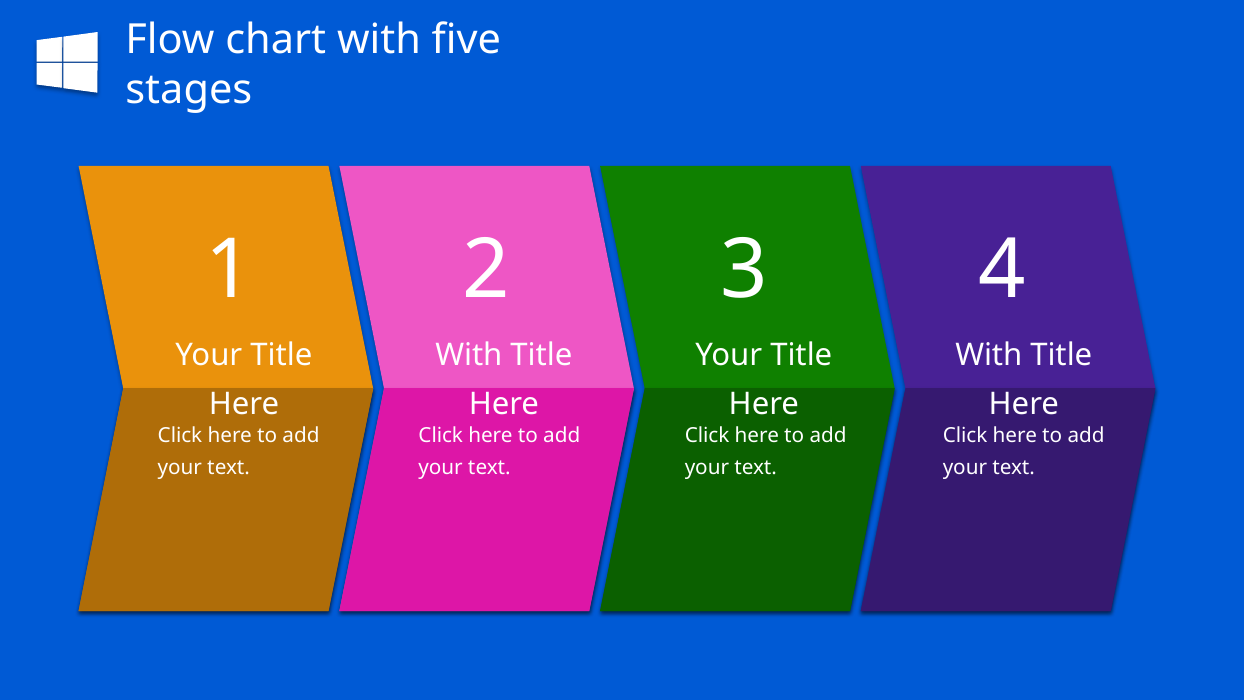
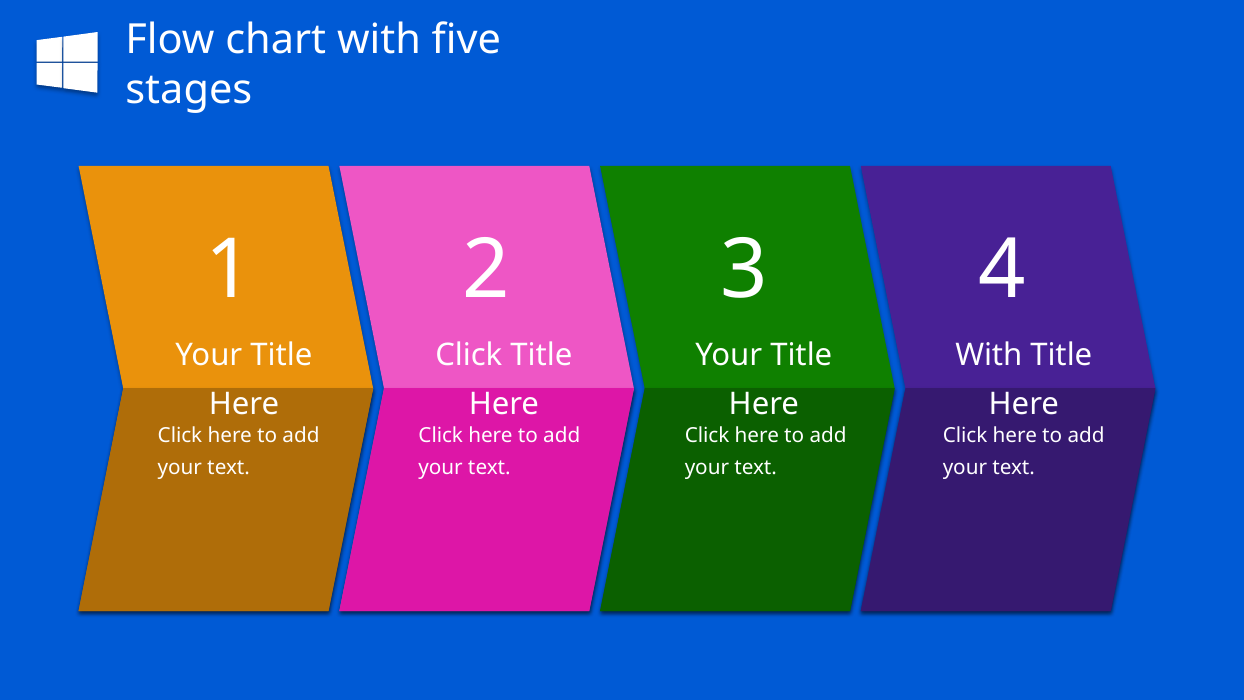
With at (469, 356): With -> Click
